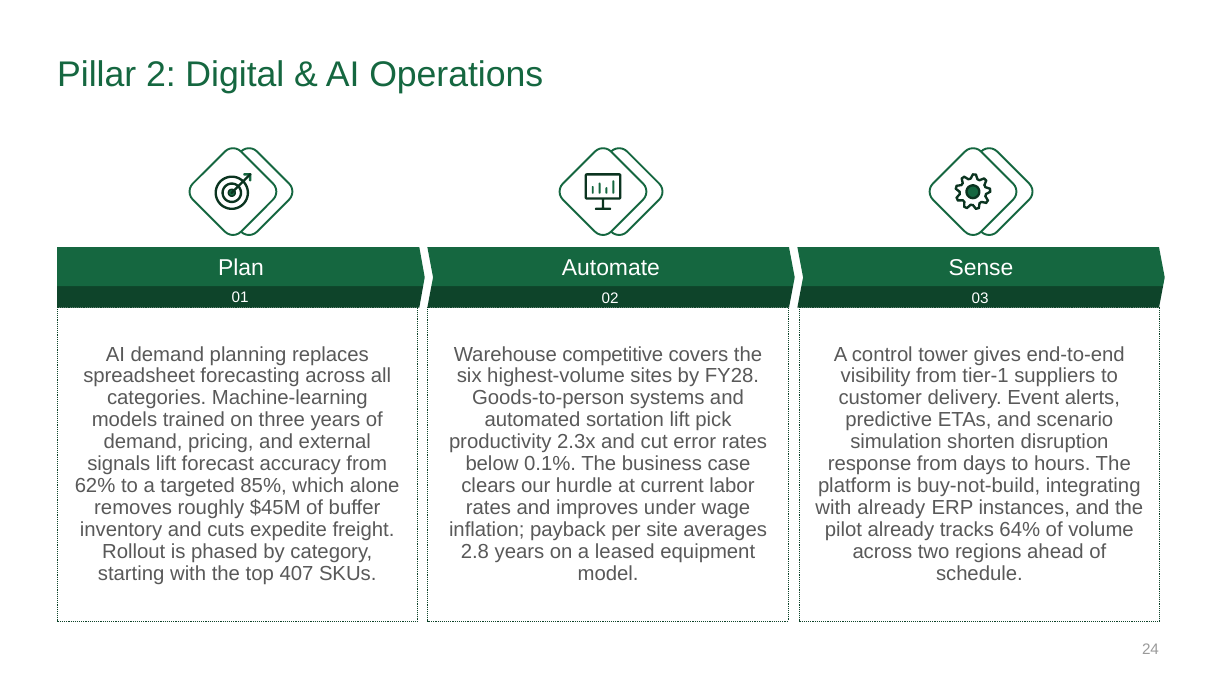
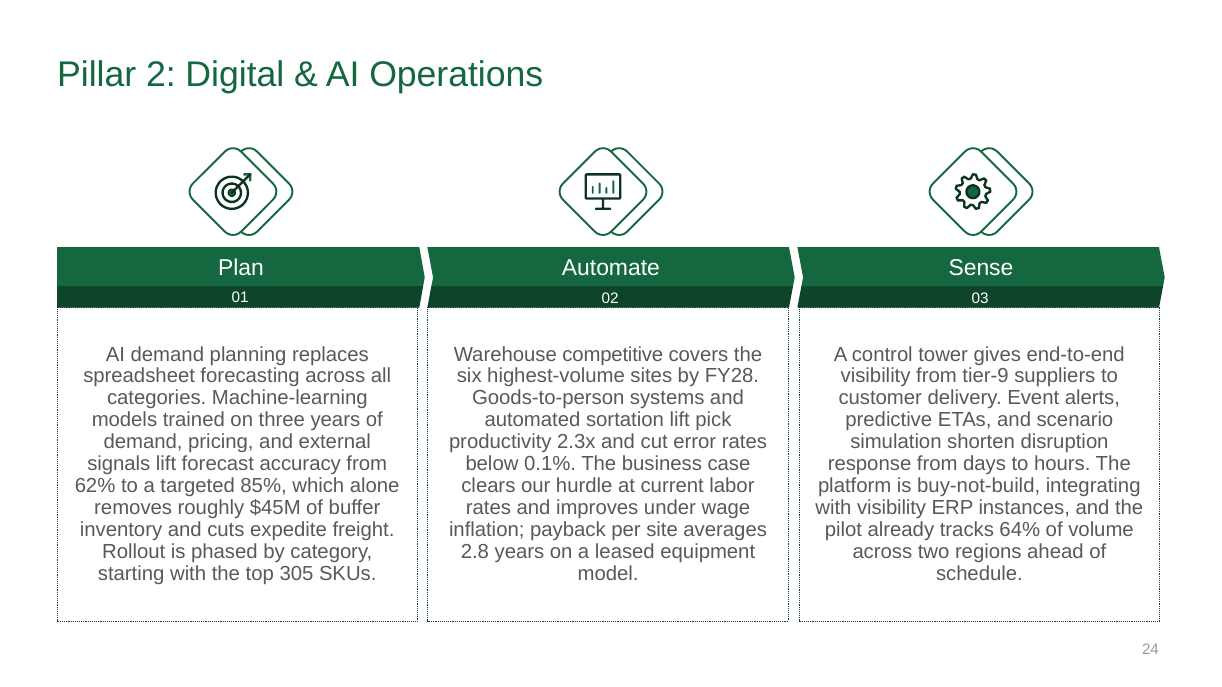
tier-1: tier-1 -> tier-9
with already: already -> visibility
407: 407 -> 305
